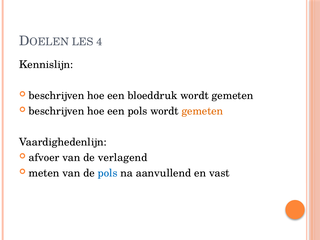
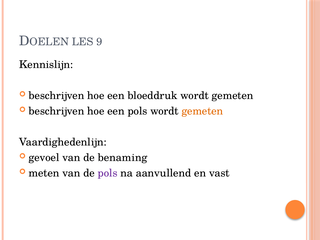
4: 4 -> 9
afvoer: afvoer -> gevoel
verlagend: verlagend -> benaming
pols at (108, 173) colour: blue -> purple
